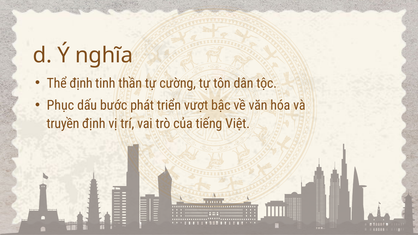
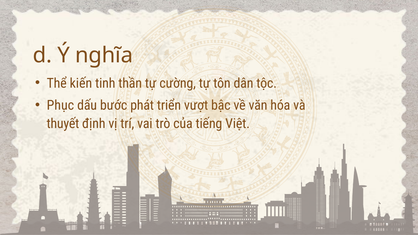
Thể định: định -> kiến
truyền: truyền -> thuyết
